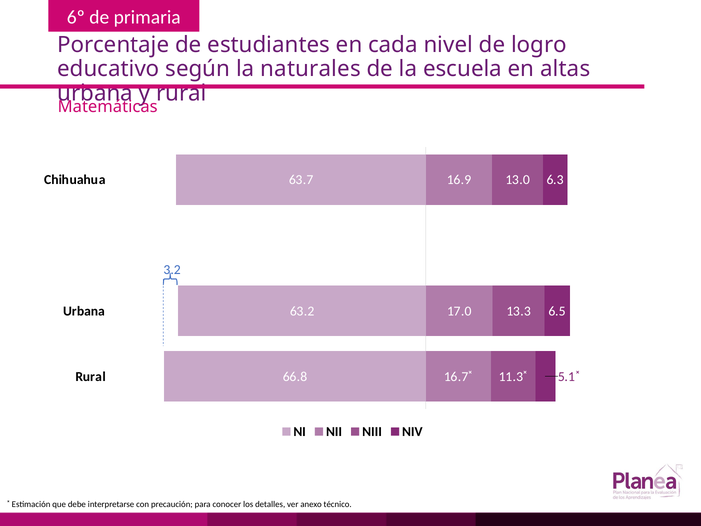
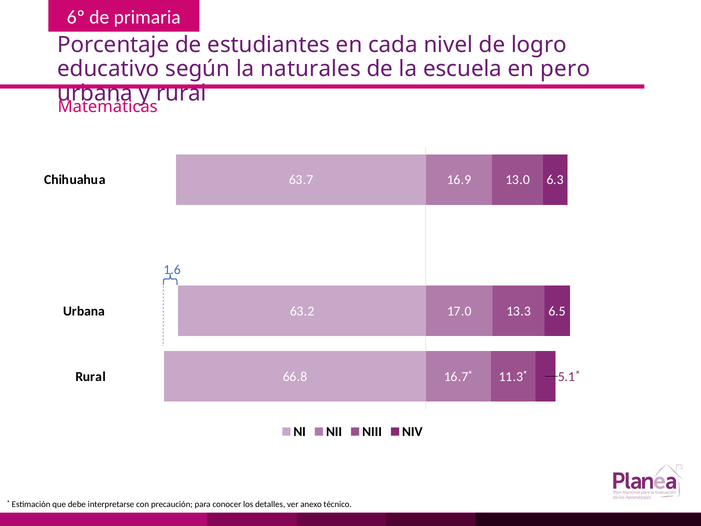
altas: altas -> pero
3.2: 3.2 -> 1.6
